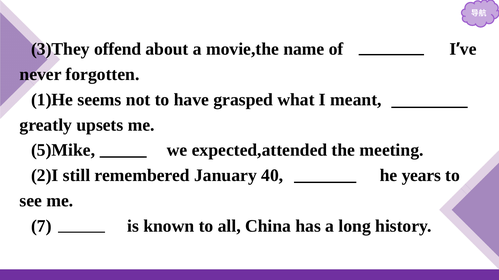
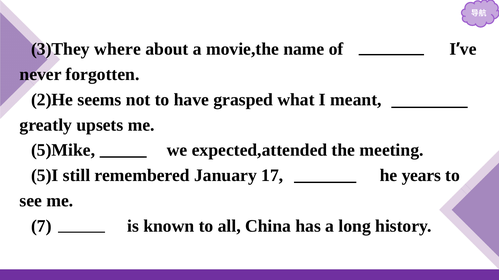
offend: offend -> where
1)He: 1)He -> 2)He
2)I: 2)I -> 5)I
40: 40 -> 17
